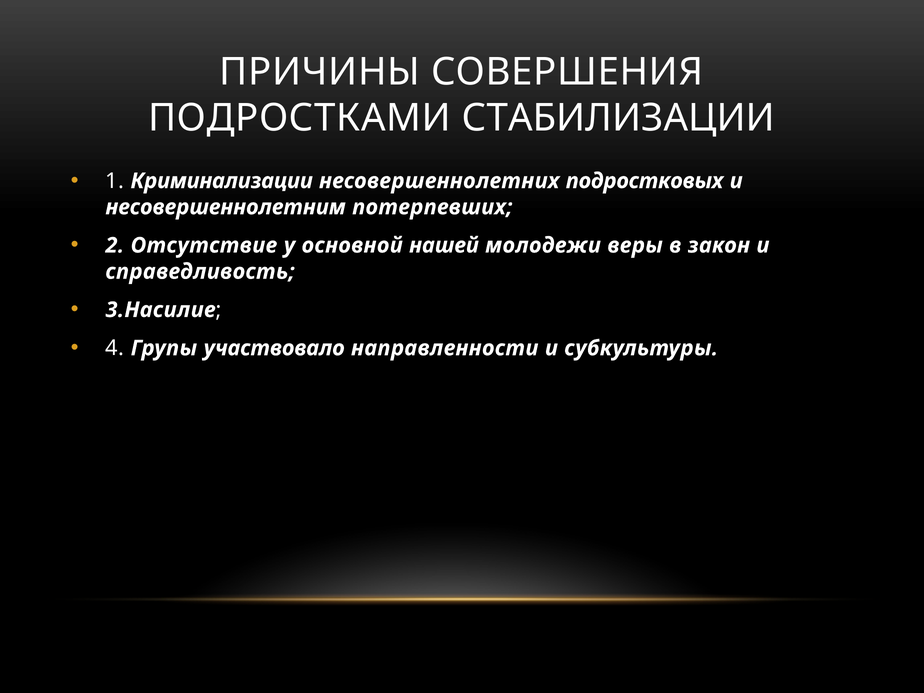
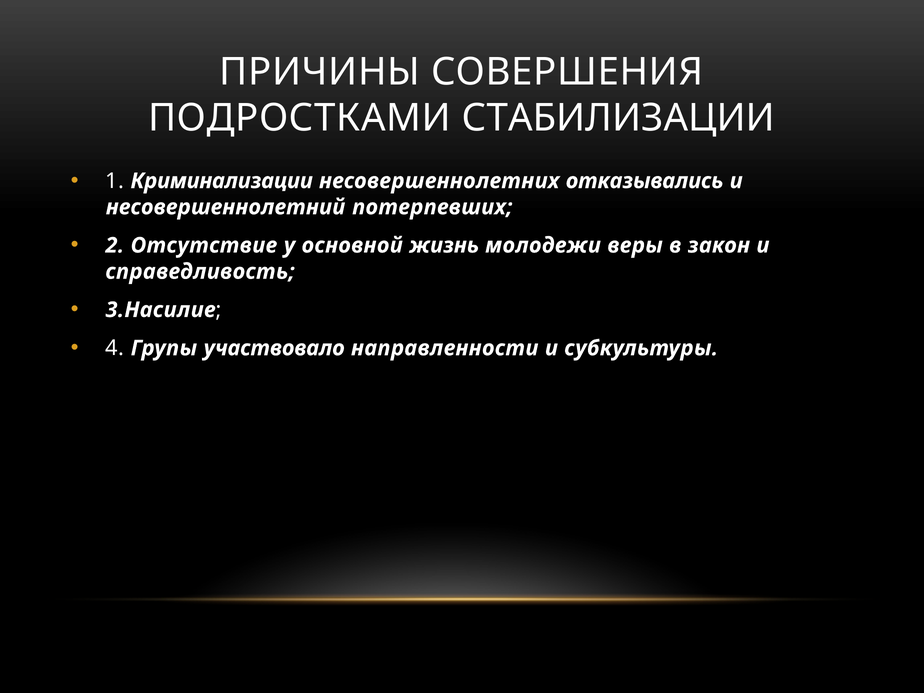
подростковых: подростковых -> отказывались
несовершеннолетним: несовершеннолетним -> несовершеннолетний
нашей: нашей -> жизнь
